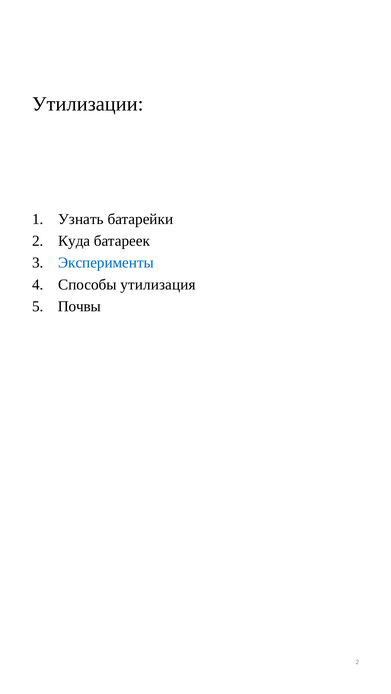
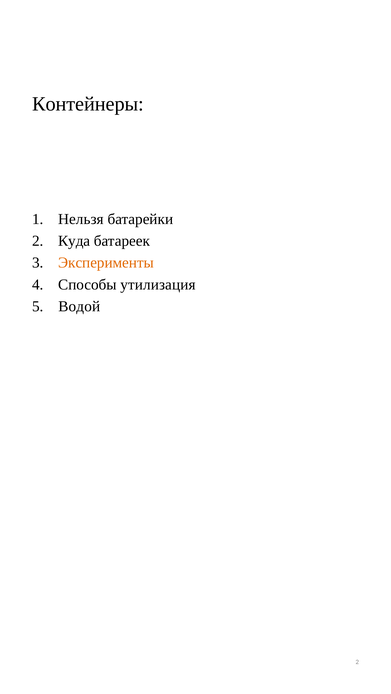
Утилизации: Утилизации -> Контейнеры
Узнать: Узнать -> Нельзя
Эксперименты colour: blue -> orange
Почвы: Почвы -> Водой
